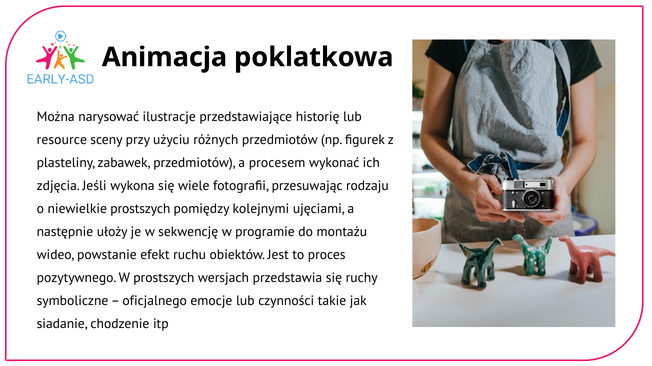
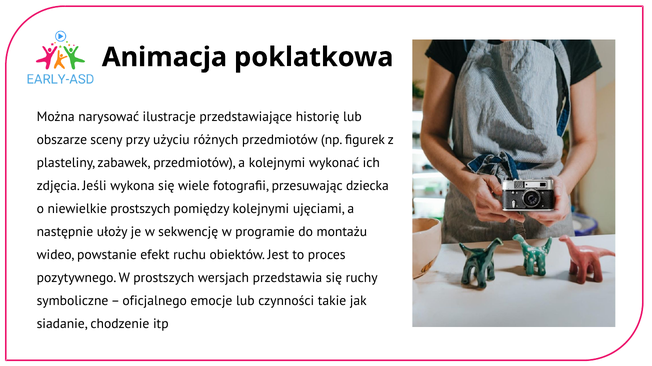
resource: resource -> obszarze
a procesem: procesem -> kolejnymi
rodzaju: rodzaju -> dziecka
